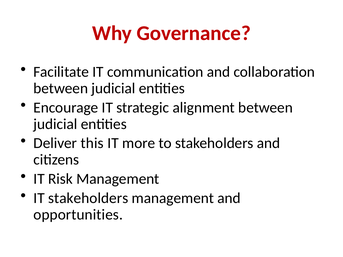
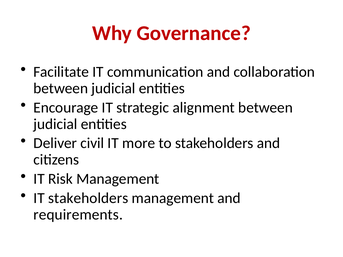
this: this -> civil
opportunities: opportunities -> requirements
